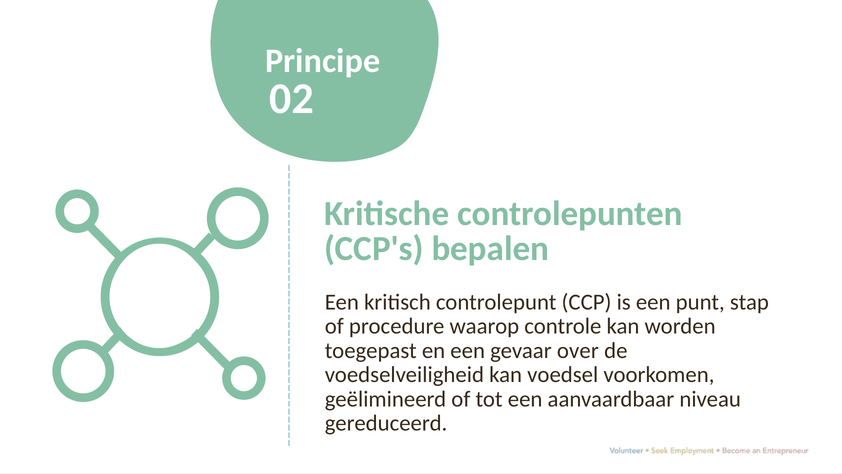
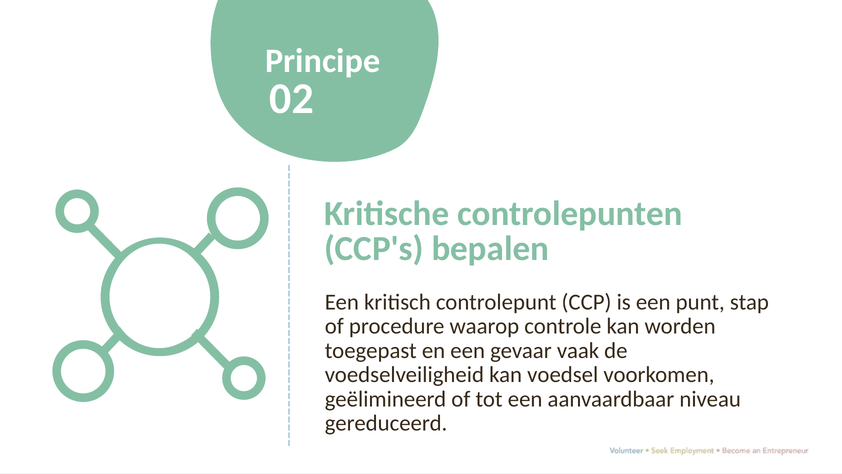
over: over -> vaak
